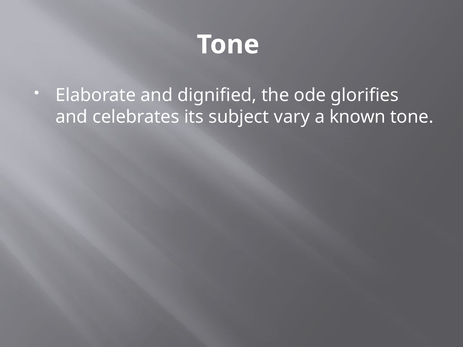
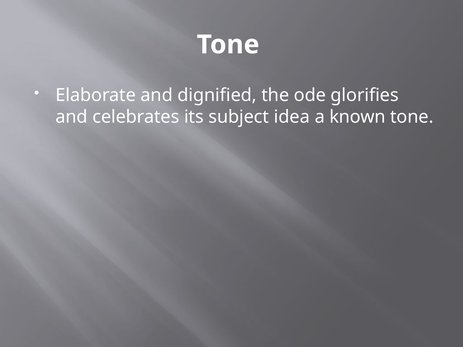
vary: vary -> idea
